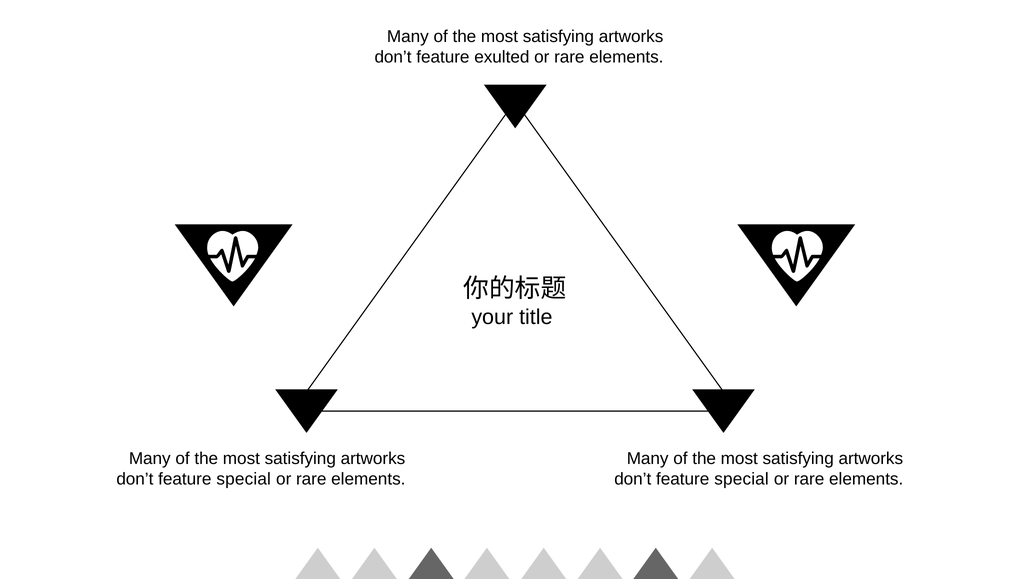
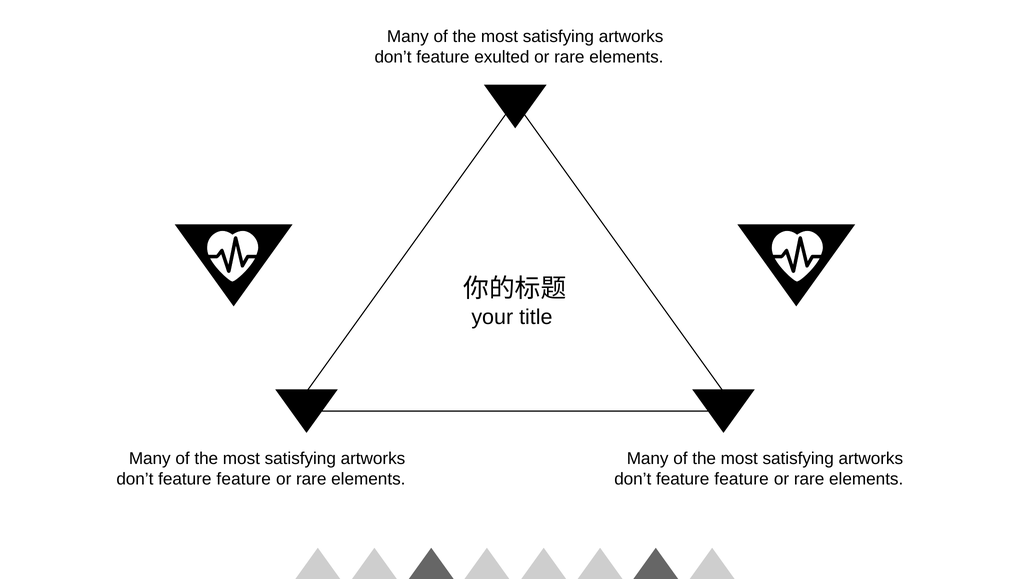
special at (244, 479): special -> feature
special at (742, 479): special -> feature
